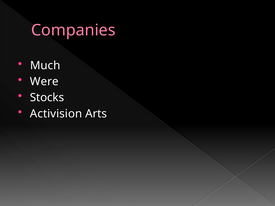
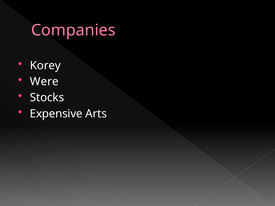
Much: Much -> Korey
Activision: Activision -> Expensive
